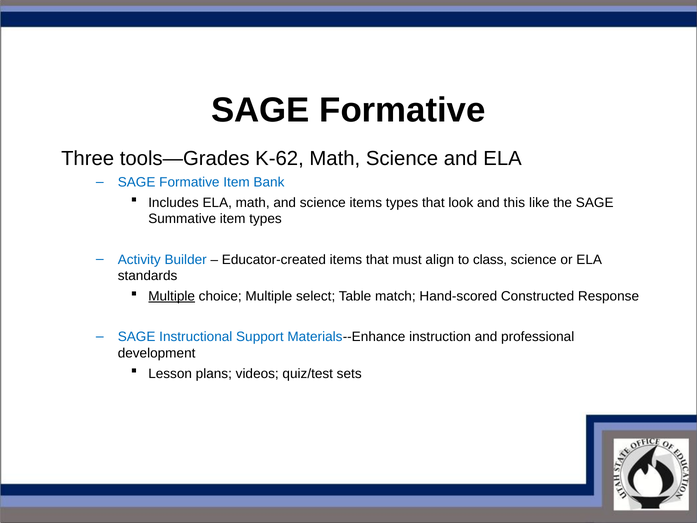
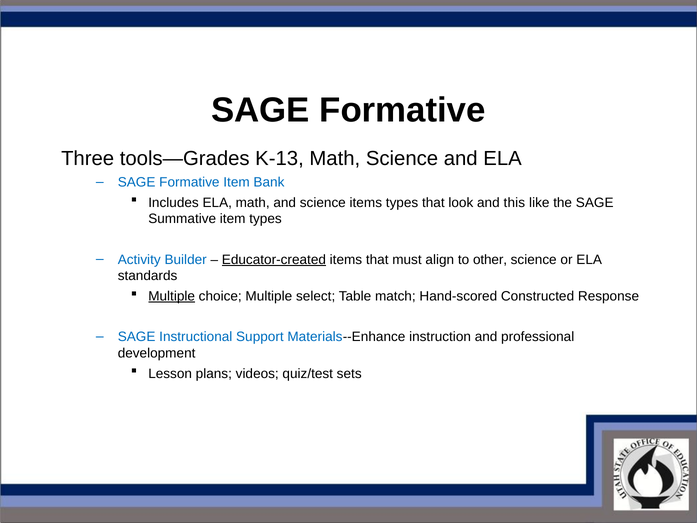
K-62: K-62 -> K-13
Educator-created underline: none -> present
class: class -> other
